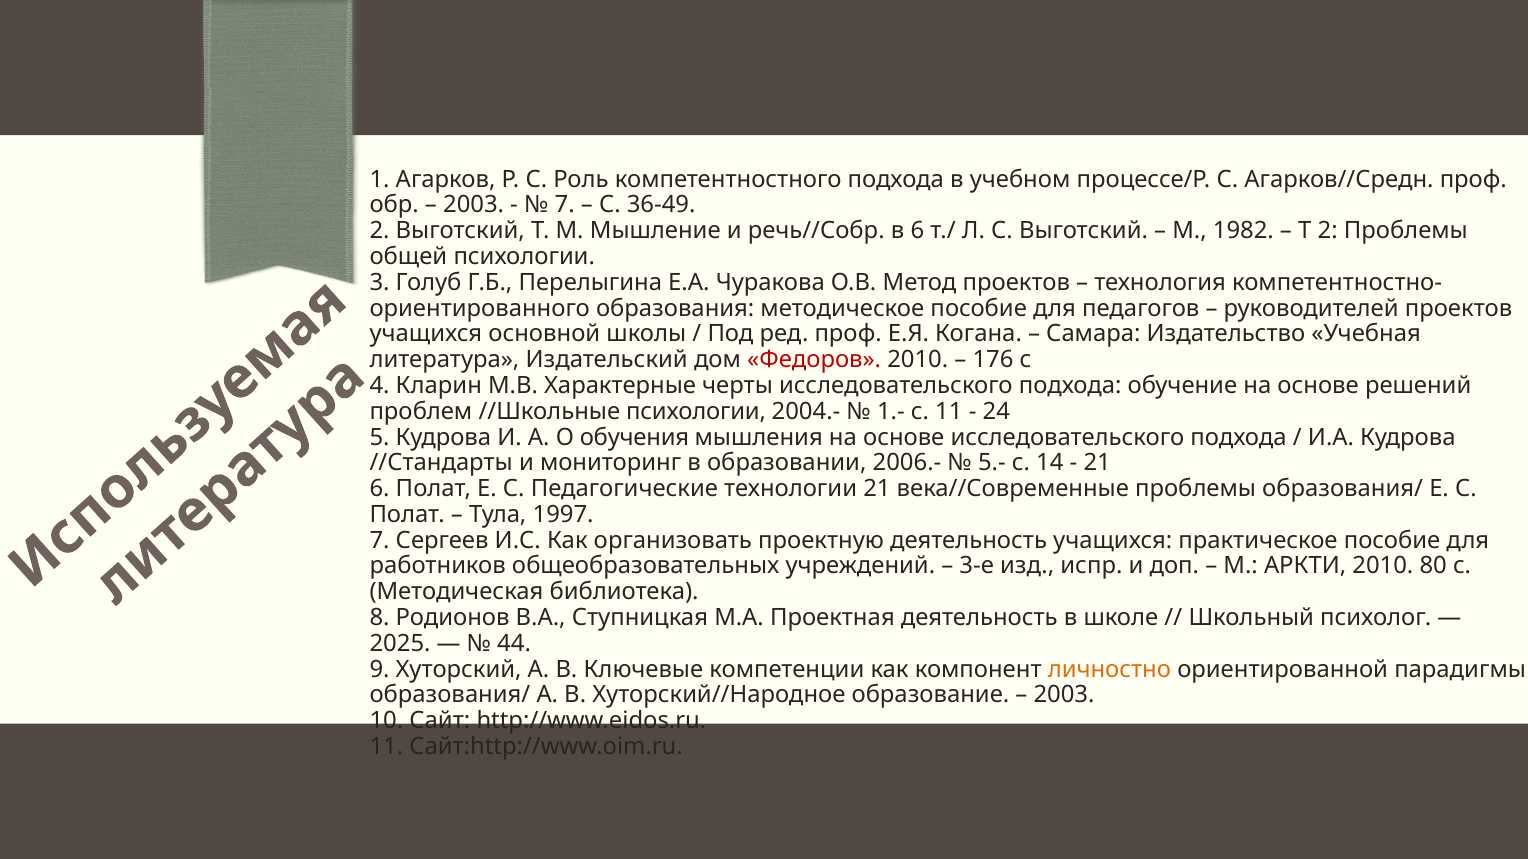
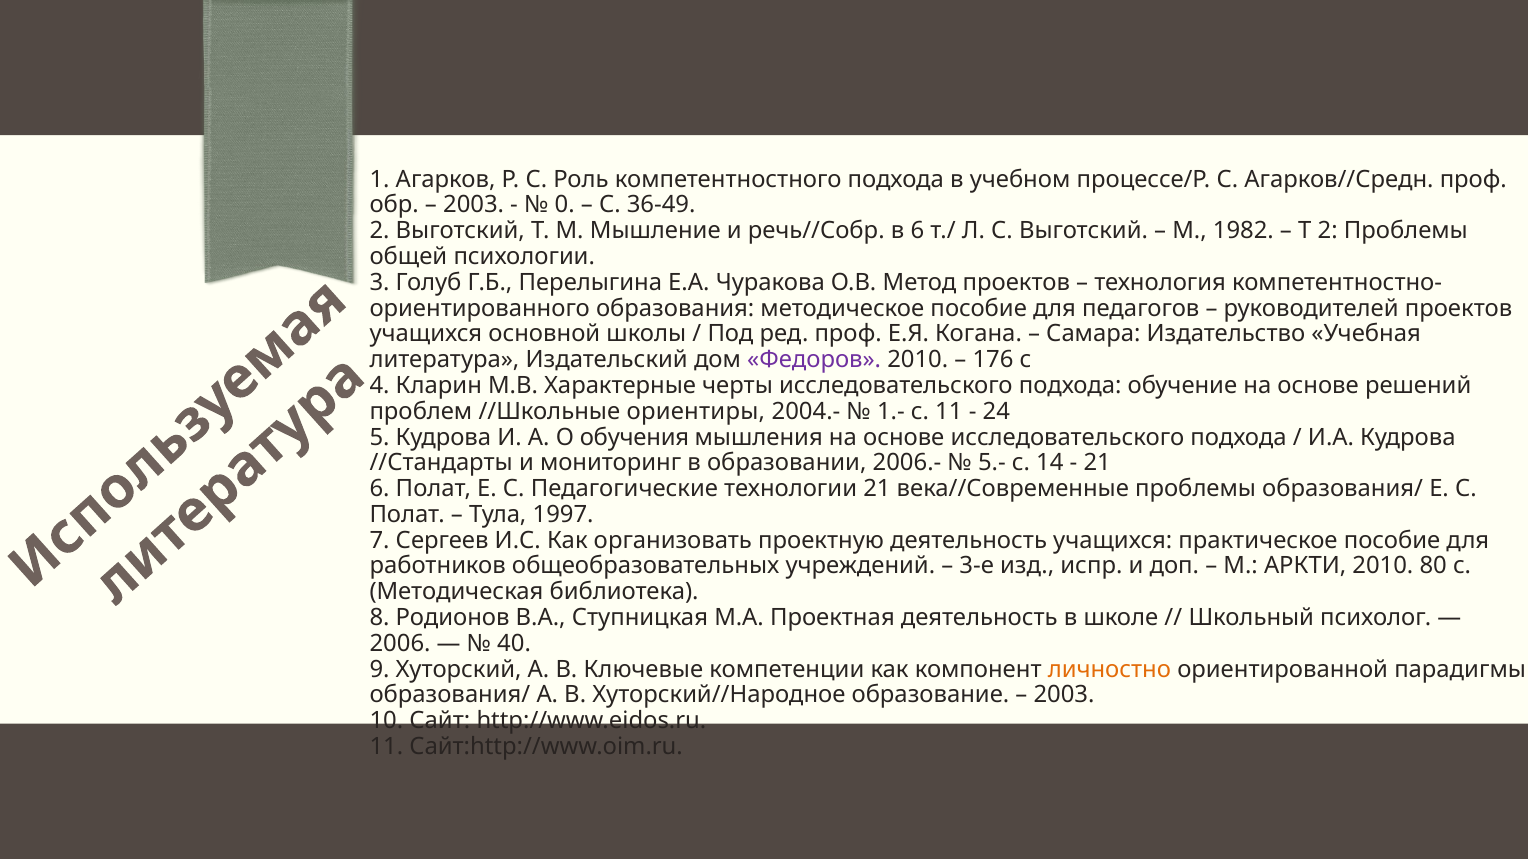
7 at (565, 205): 7 -> 0
Федоров colour: red -> purple
//Школьные психологии: психологии -> ориентиры
2025: 2025 -> 2006
44: 44 -> 40
